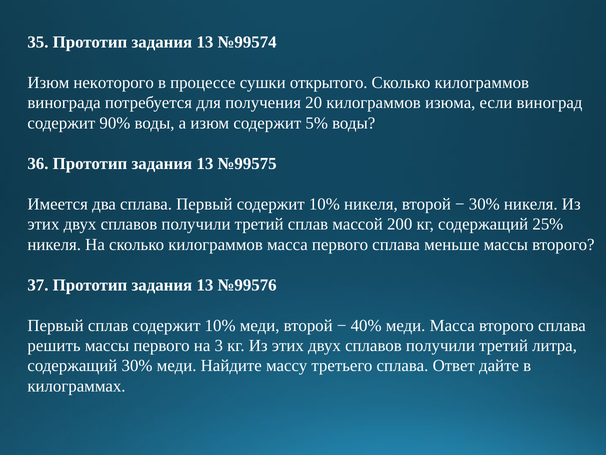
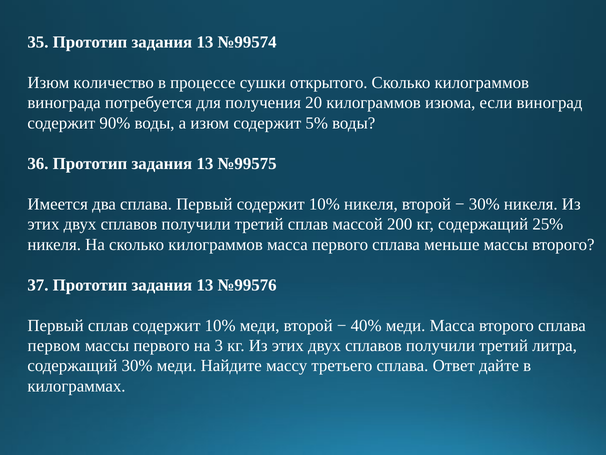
некоторого: некоторого -> количество
решить: решить -> первом
